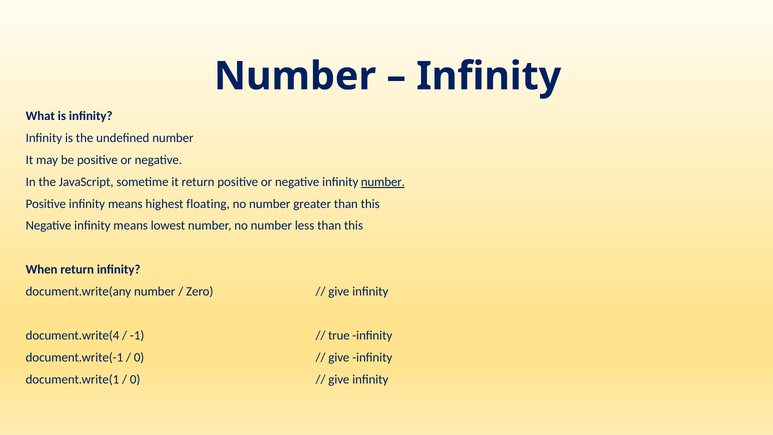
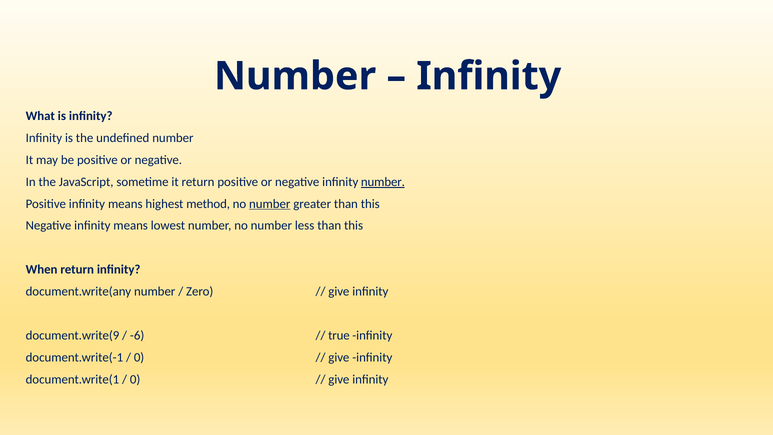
floating: floating -> method
number at (270, 204) underline: none -> present
document.write(4: document.write(4 -> document.write(9
-1: -1 -> -6
